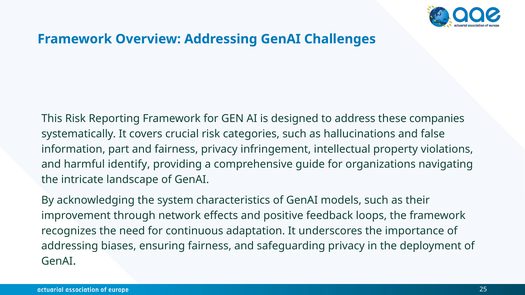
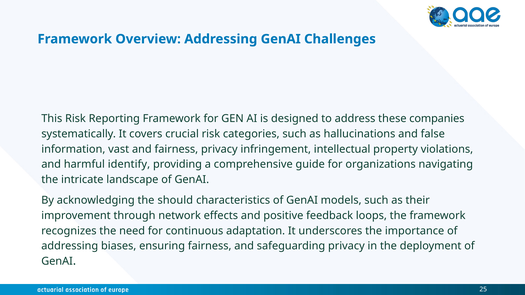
part: part -> vast
system: system -> should
